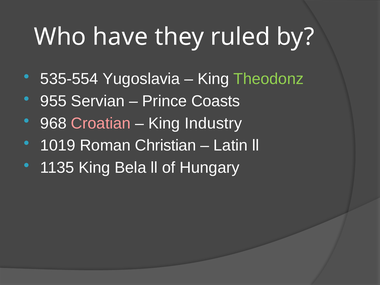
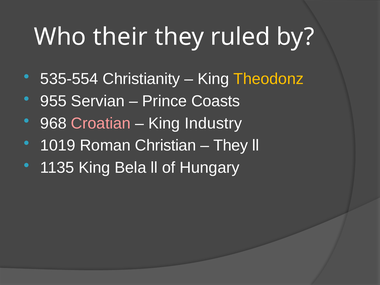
have: have -> their
Yugoslavia: Yugoslavia -> Christianity
Theodonz colour: light green -> yellow
Latin at (231, 145): Latin -> They
